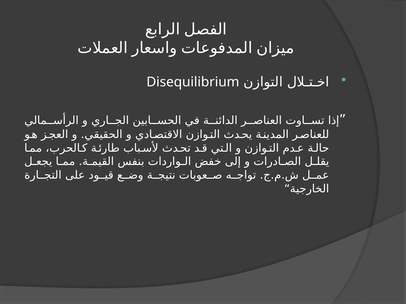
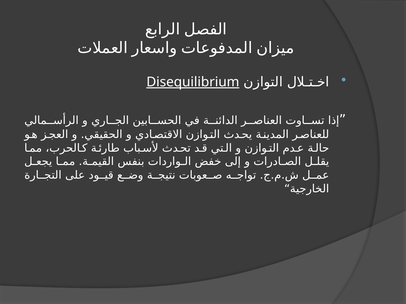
Disequilibrium underline: none -> present
